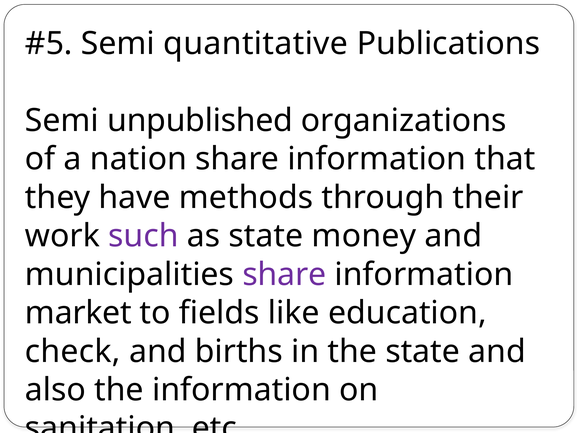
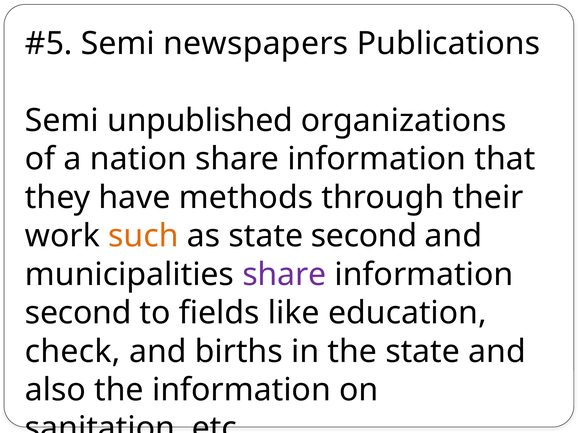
quantitative: quantitative -> newspapers
such colour: purple -> orange
state money: money -> second
market at (78, 313): market -> second
